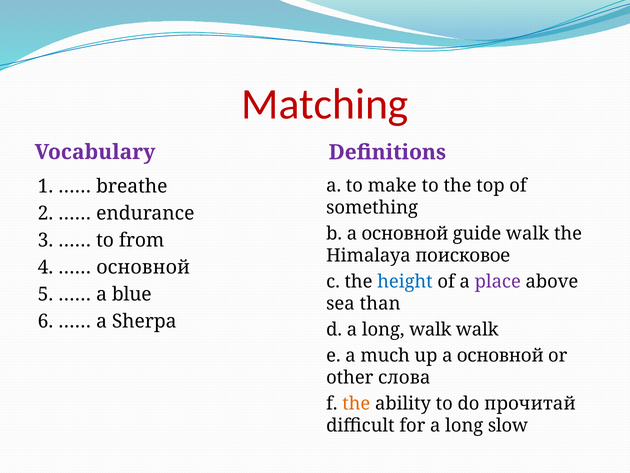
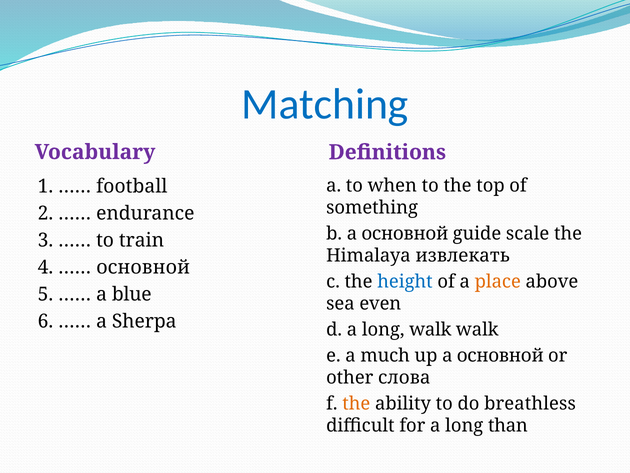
Matching colour: red -> blue
make: make -> when
breathe: breathe -> football
guide walk: walk -> scale
from: from -> train
поисковое: поисковое -> извлекать
place colour: purple -> orange
than: than -> even
прочитай: прочитай -> breathless
slow: slow -> than
